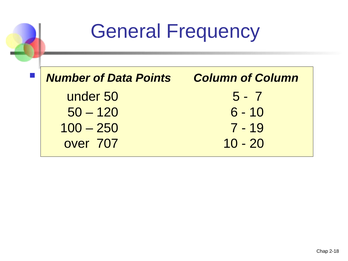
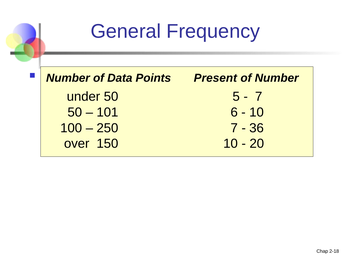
Points Column: Column -> Present
of Column: Column -> Number
120: 120 -> 101
19: 19 -> 36
707: 707 -> 150
